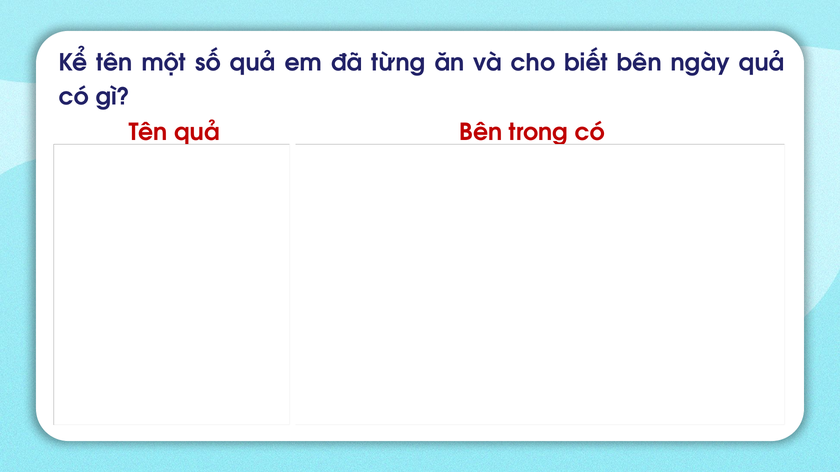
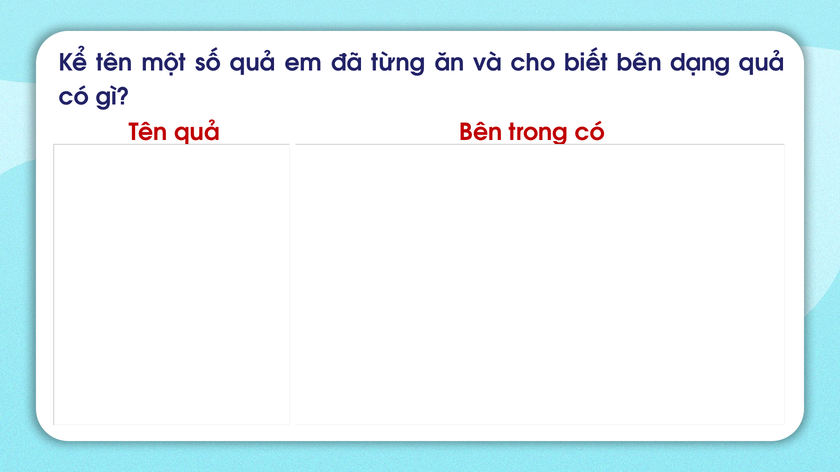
ngày: ngày -> dạng
